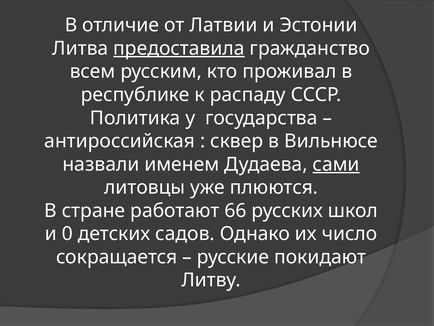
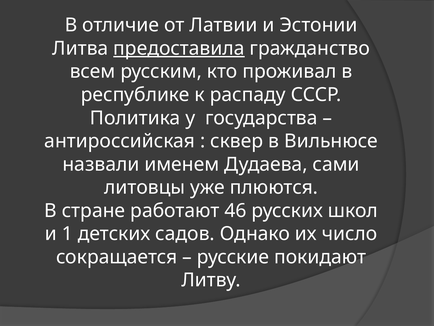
сами underline: present -> none
66: 66 -> 46
0: 0 -> 1
